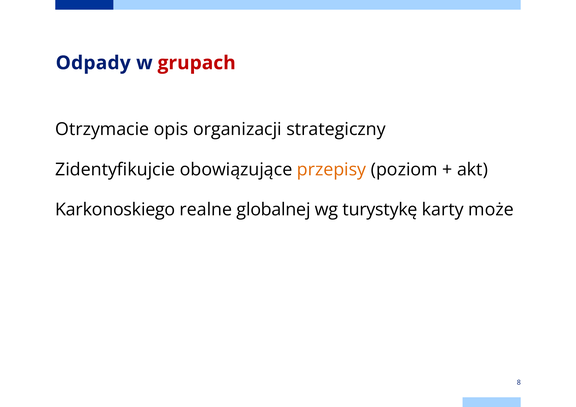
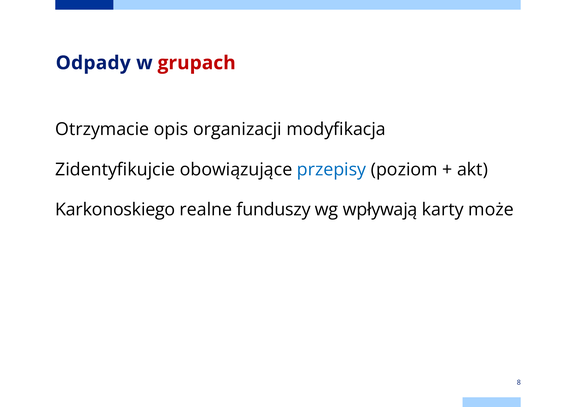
strategiczny: strategiczny -> modyfikacja
przepisy colour: orange -> blue
globalnej: globalnej -> funduszy
turystykę: turystykę -> wpływają
